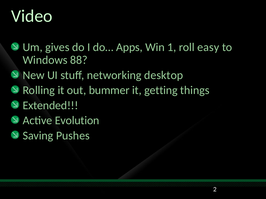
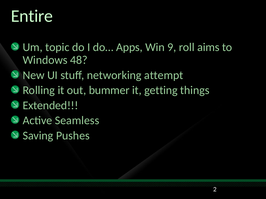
Video: Video -> Entire
gives: gives -> topic
1: 1 -> 9
easy: easy -> aims
88: 88 -> 48
desktop: desktop -> attempt
Evolution: Evolution -> Seamless
